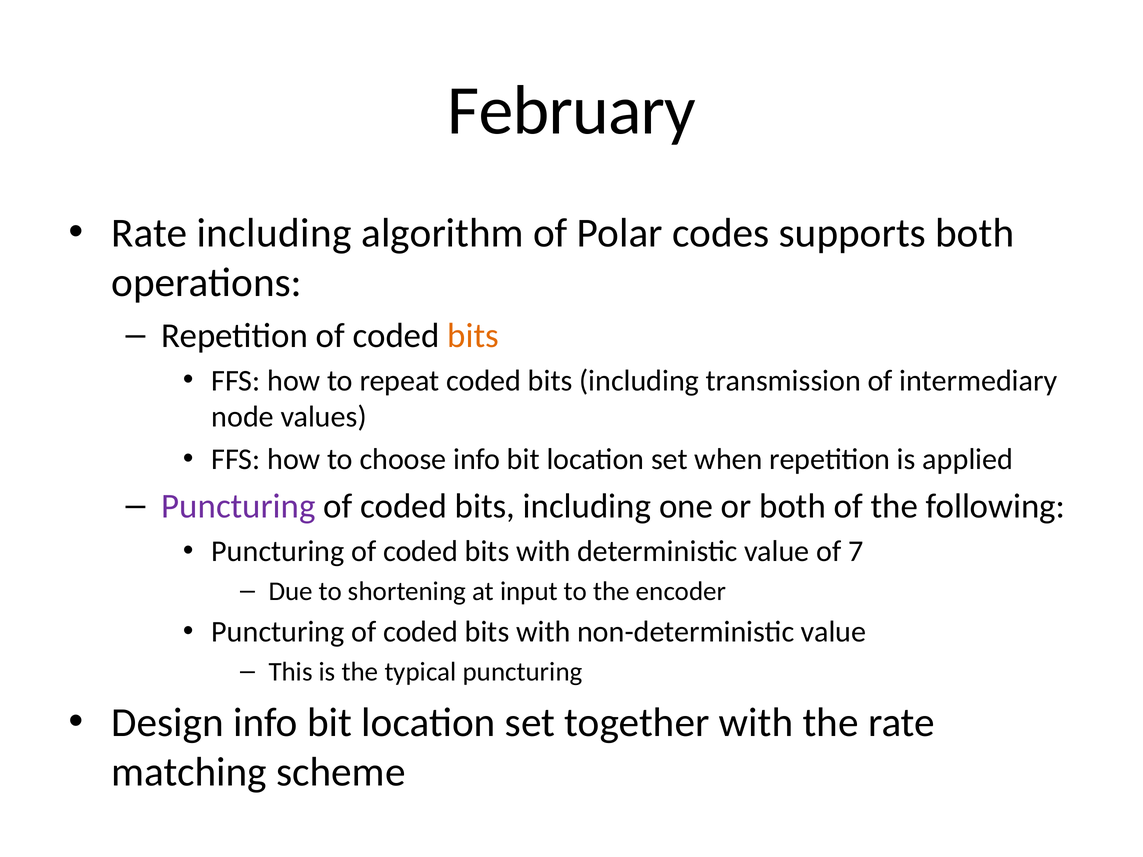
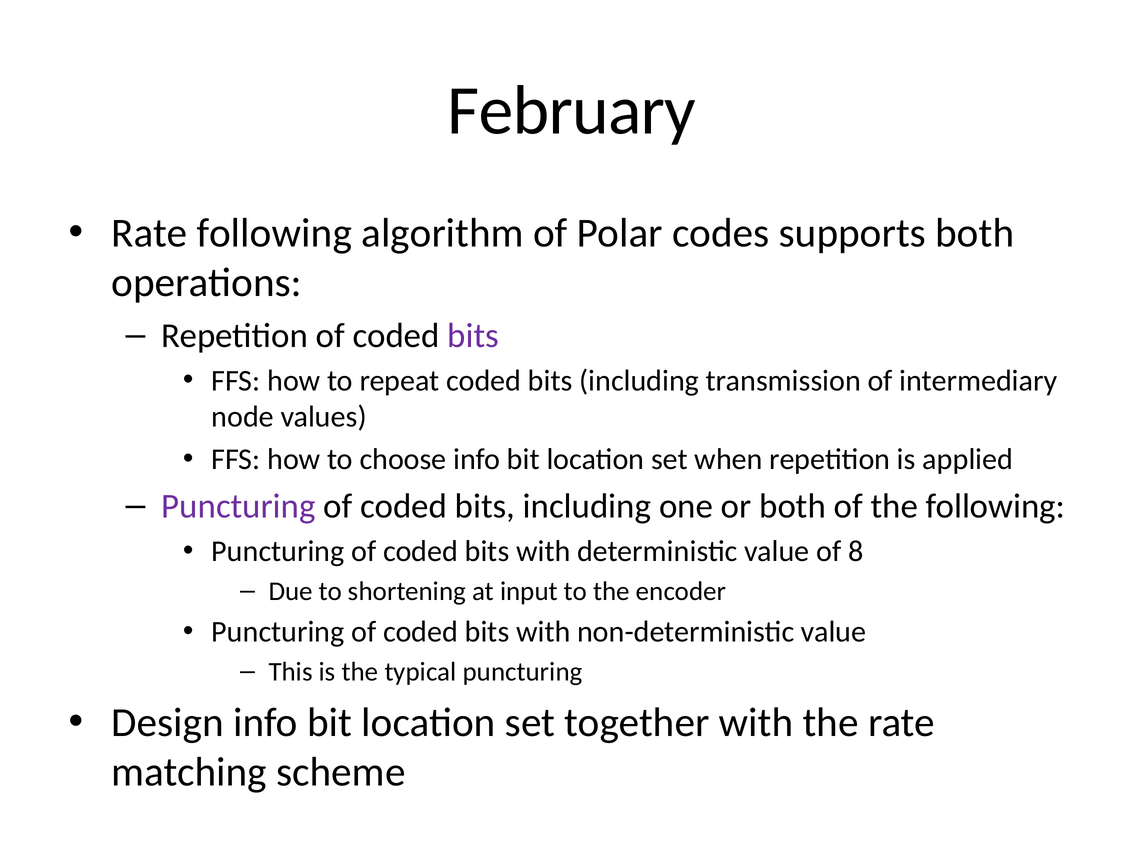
Rate including: including -> following
bits at (473, 336) colour: orange -> purple
7: 7 -> 8
